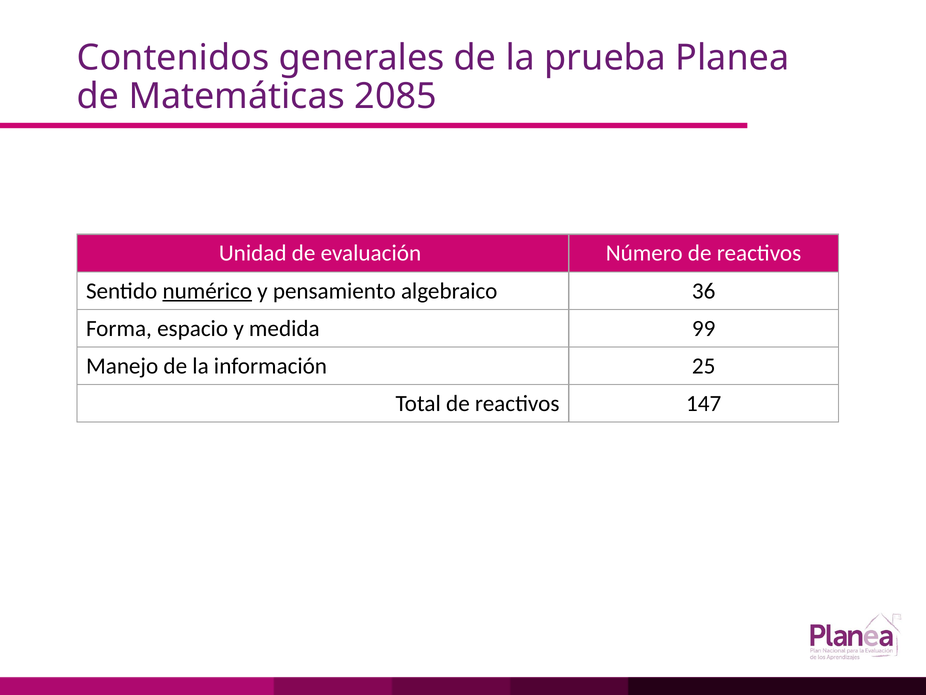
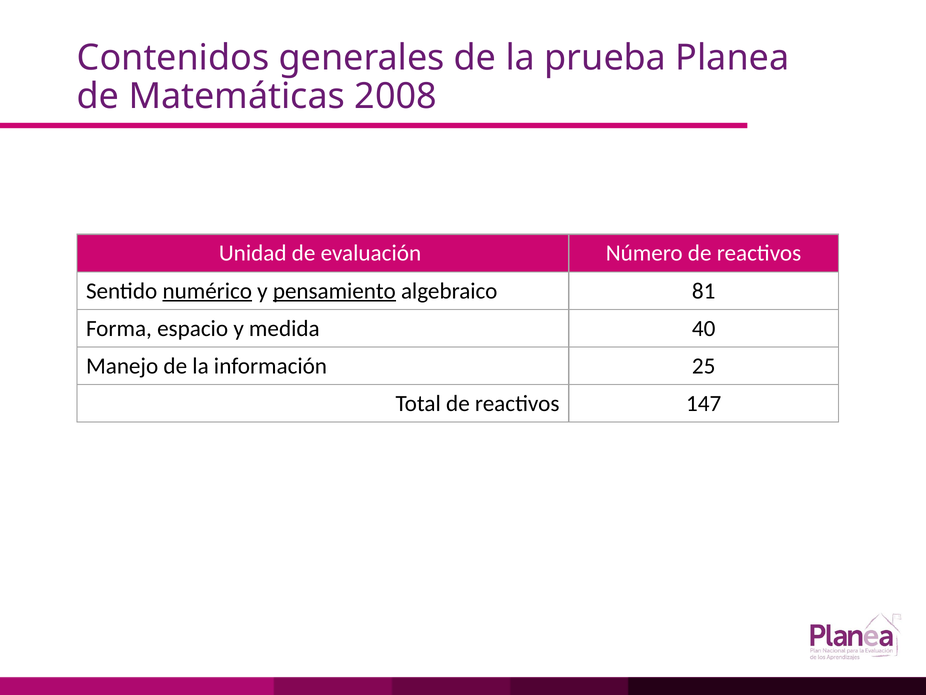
2085: 2085 -> 2008
pensamiento underline: none -> present
36: 36 -> 81
99: 99 -> 40
